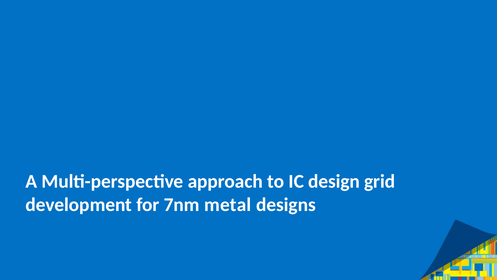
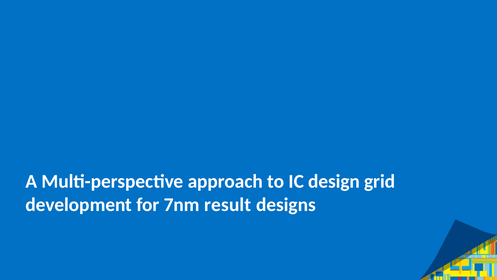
metal: metal -> result
